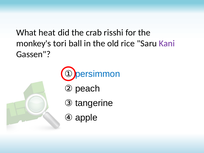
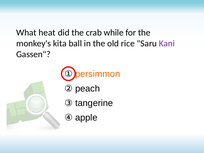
risshi: risshi -> while
tori: tori -> kita
persimmon colour: blue -> orange
